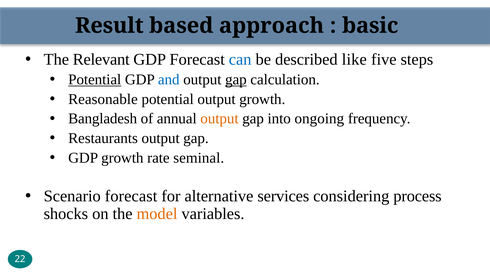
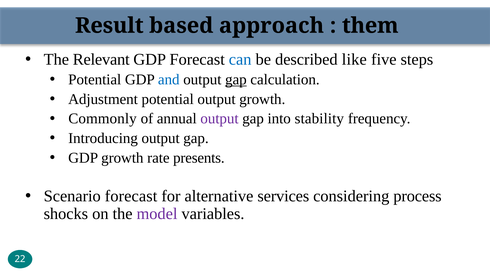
basic: basic -> them
Potential at (95, 80) underline: present -> none
Reasonable: Reasonable -> Adjustment
Bangladesh: Bangladesh -> Commonly
output at (220, 119) colour: orange -> purple
ongoing: ongoing -> stability
Restaurants: Restaurants -> Introducing
seminal: seminal -> presents
model colour: orange -> purple
